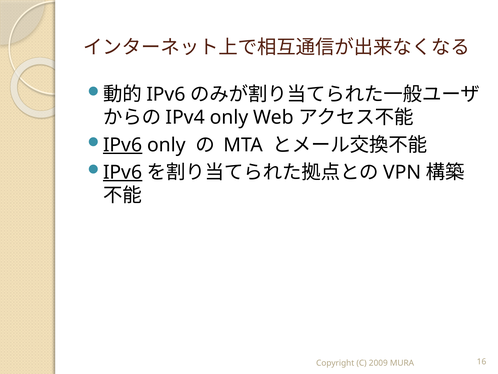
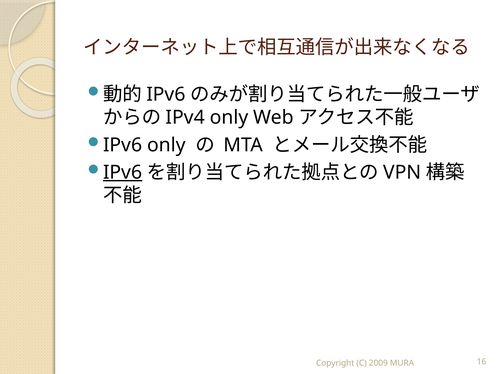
IPv6 at (123, 145) underline: present -> none
